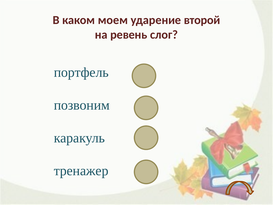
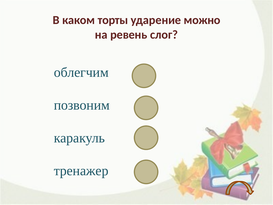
моем: моем -> торты
второй: второй -> можно
портфель: портфель -> облегчим
